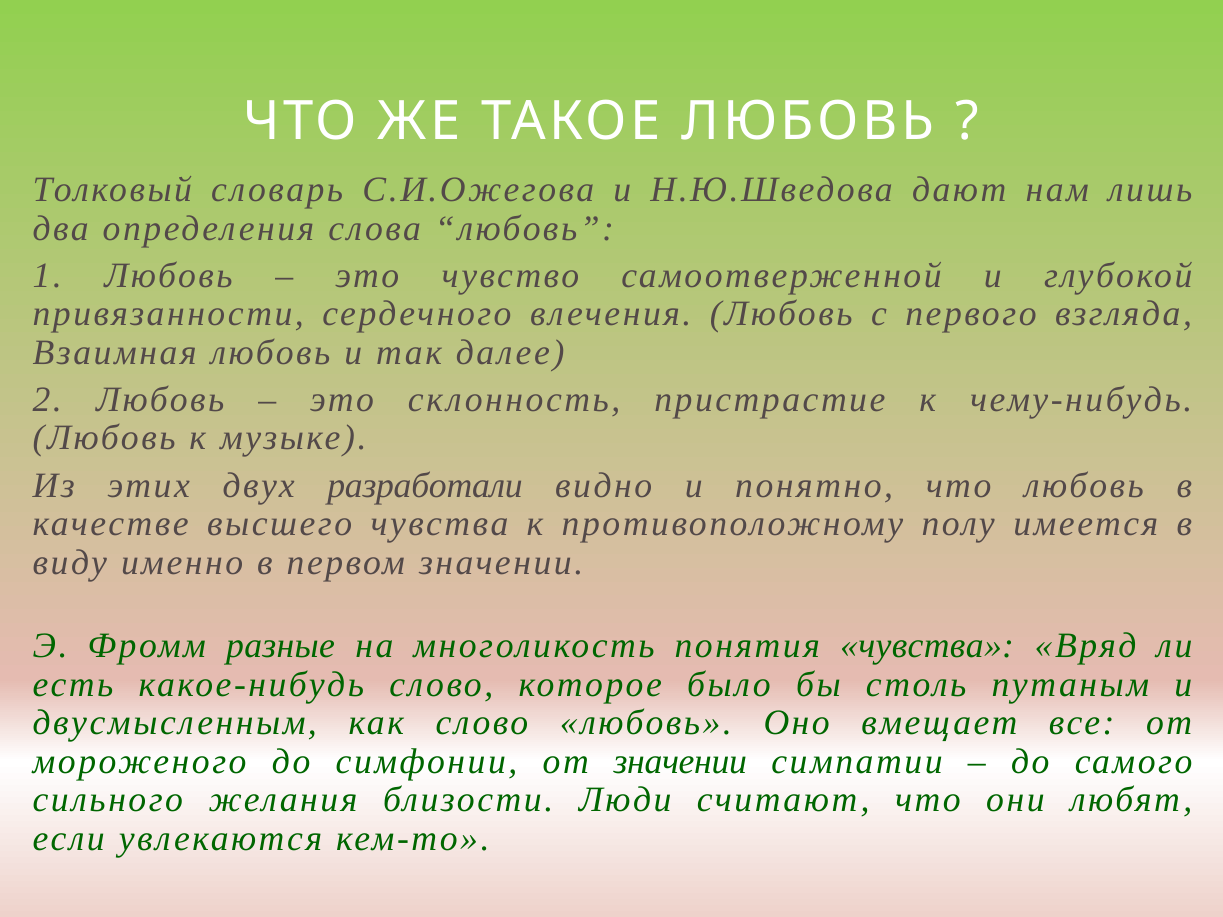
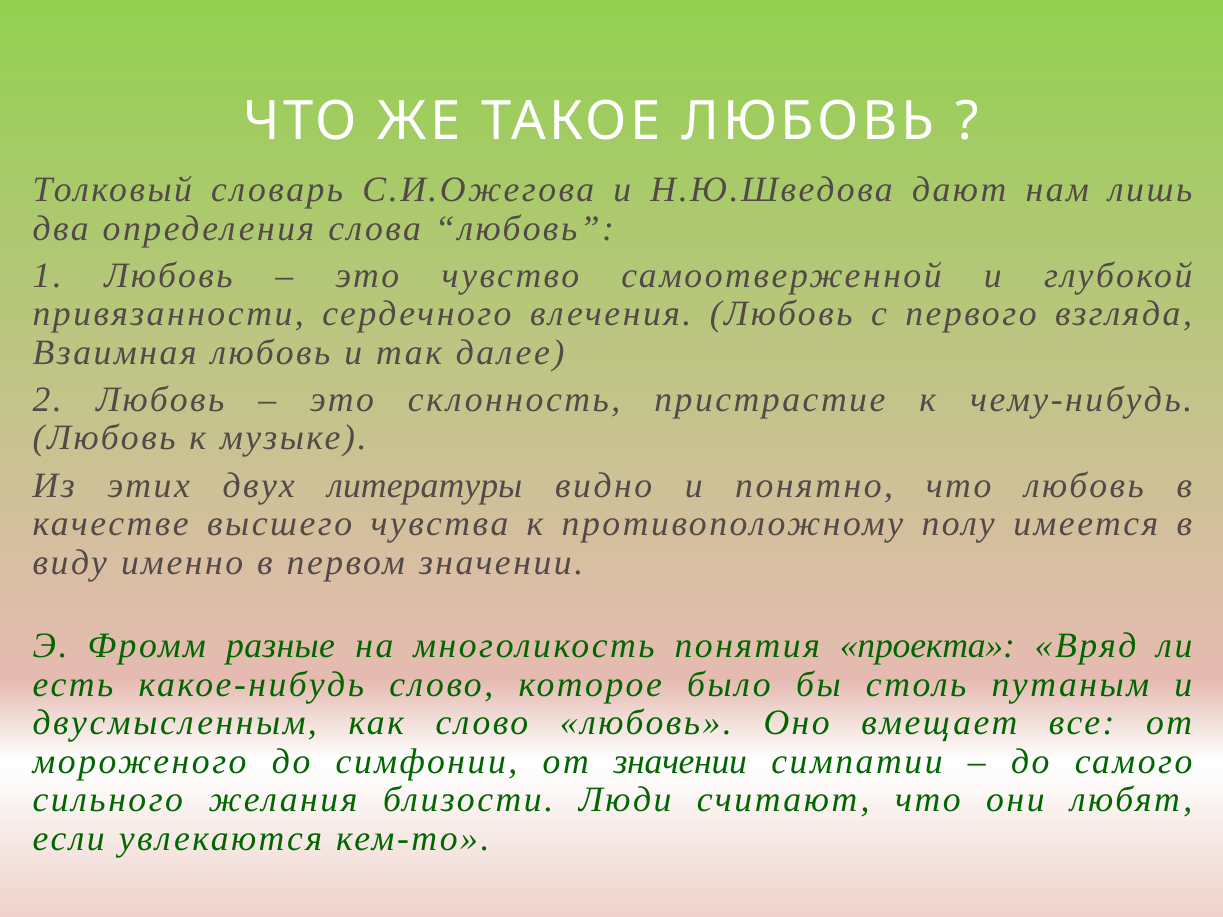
разработали: разработали -> литературы
понятия чувства: чувства -> проекта
